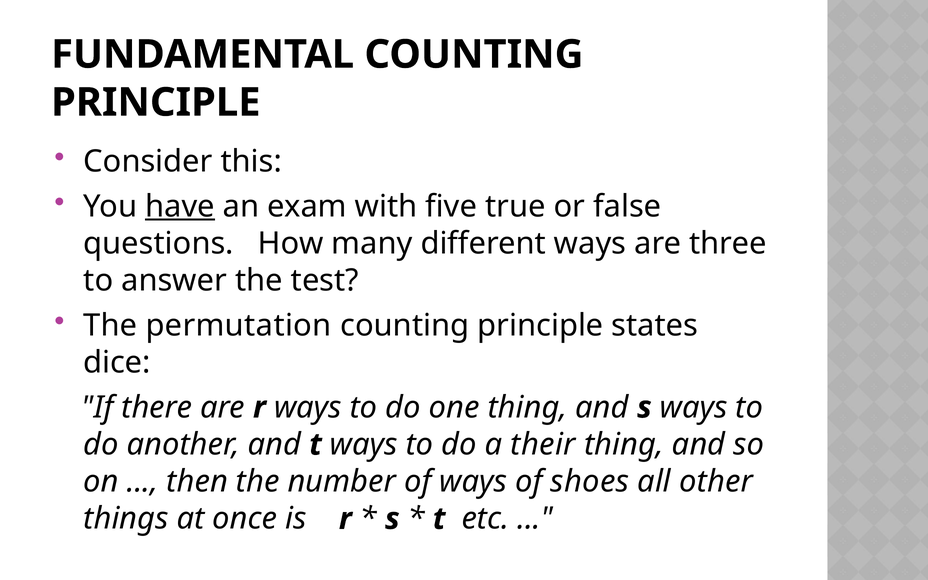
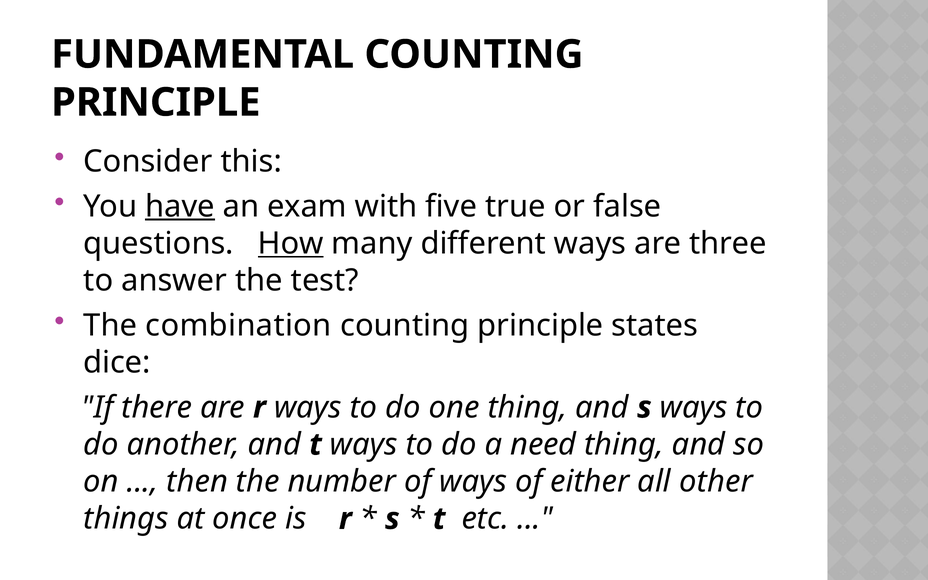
How underline: none -> present
permutation: permutation -> combination
their: their -> need
shoes: shoes -> either
